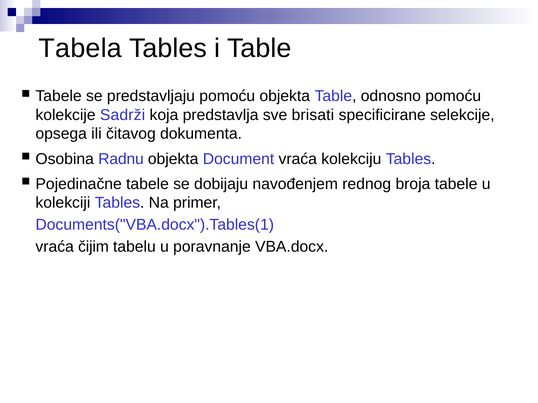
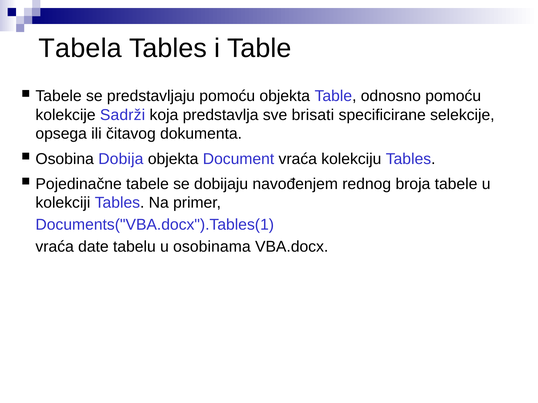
Radnu: Radnu -> Dobija
čijim: čijim -> date
poravnanje: poravnanje -> osobinama
